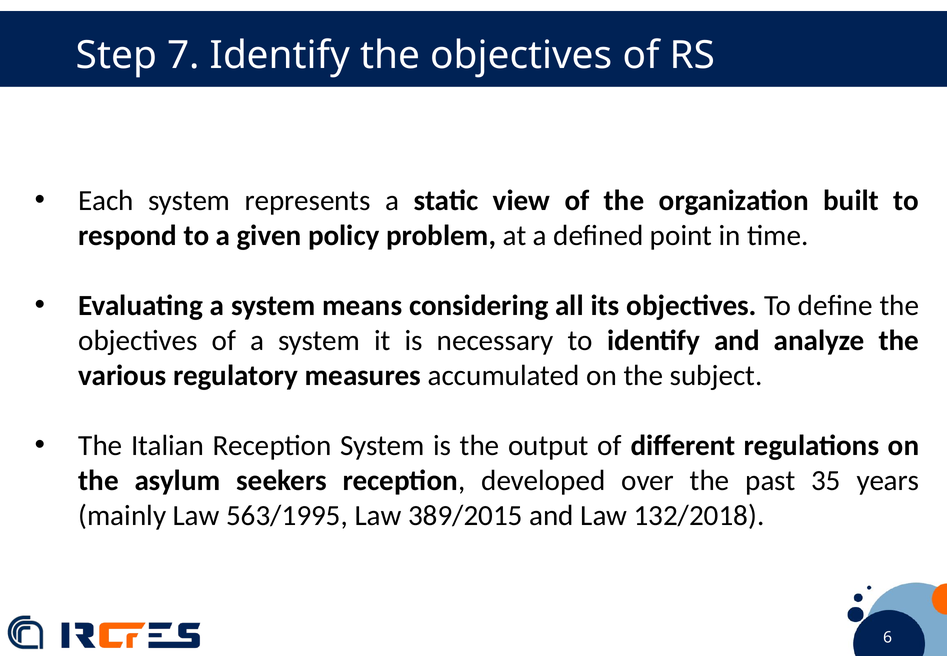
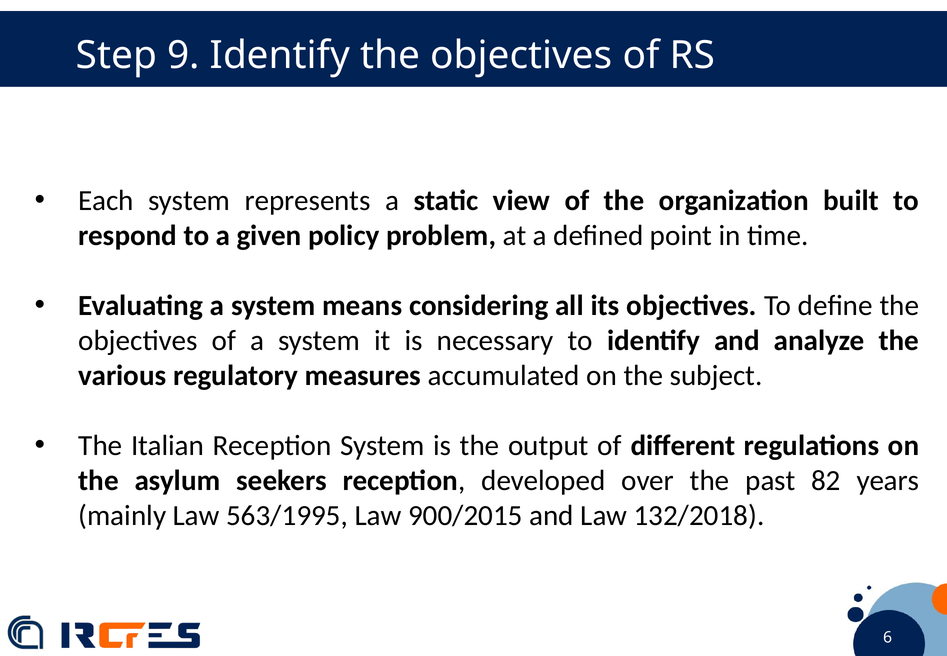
7: 7 -> 9
35: 35 -> 82
389/2015: 389/2015 -> 900/2015
